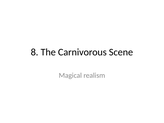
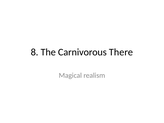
Scene: Scene -> There
